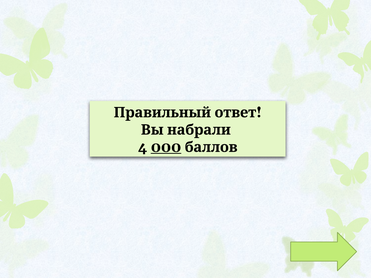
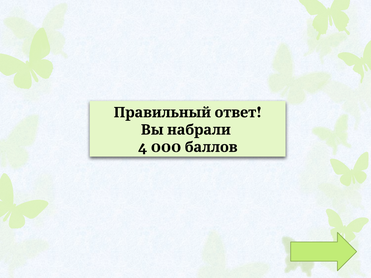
000 underline: present -> none
